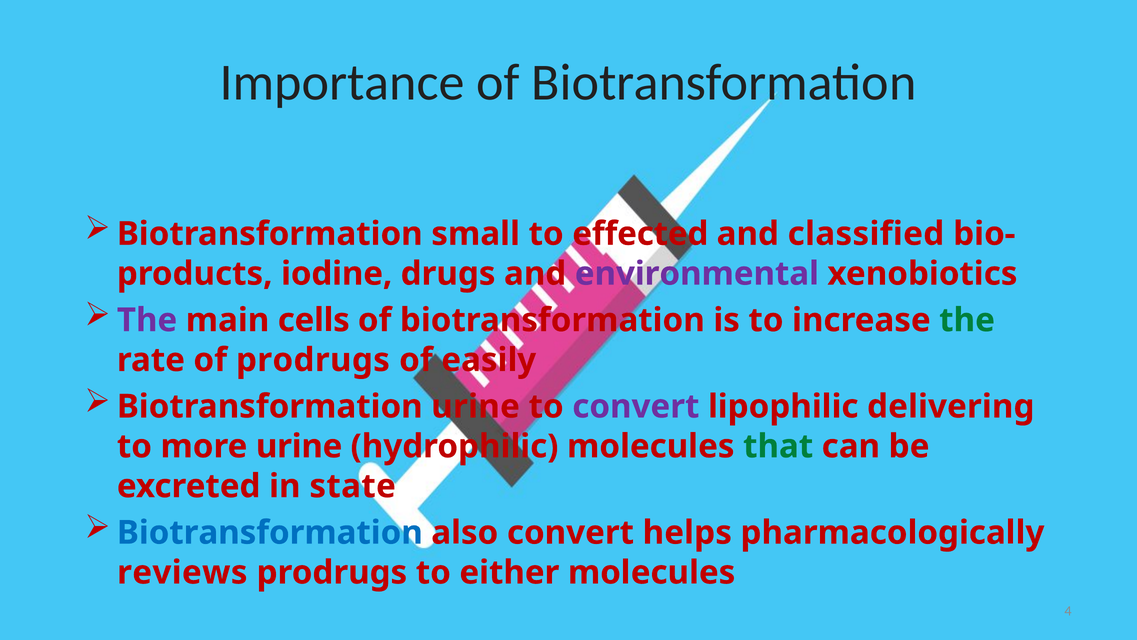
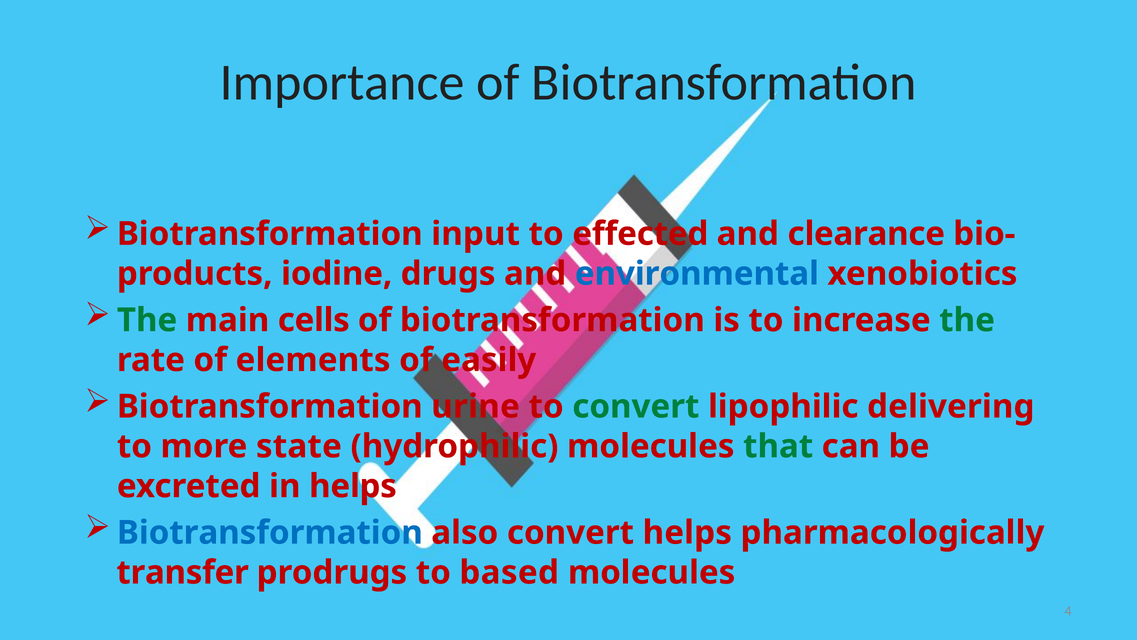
small: small -> input
classified: classified -> clearance
environmental colour: purple -> blue
The at (147, 320) colour: purple -> green
of prodrugs: prodrugs -> elements
convert at (636, 406) colour: purple -> green
more urine: urine -> state
in state: state -> helps
reviews: reviews -> transfer
either: either -> based
